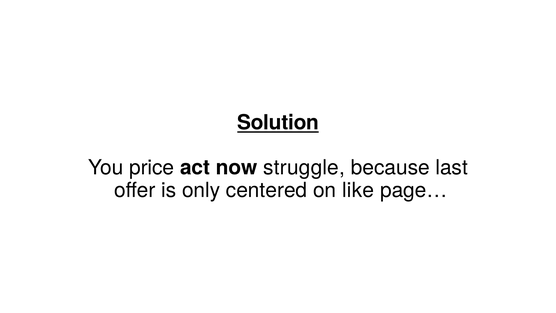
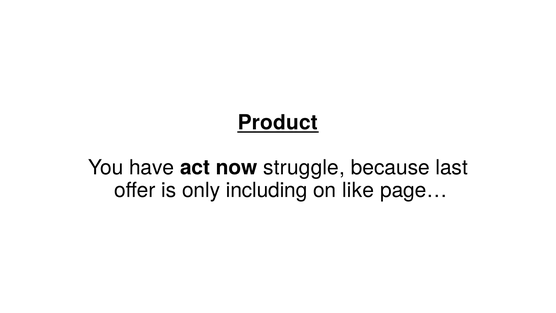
Solution: Solution -> Product
price: price -> have
centered: centered -> including
